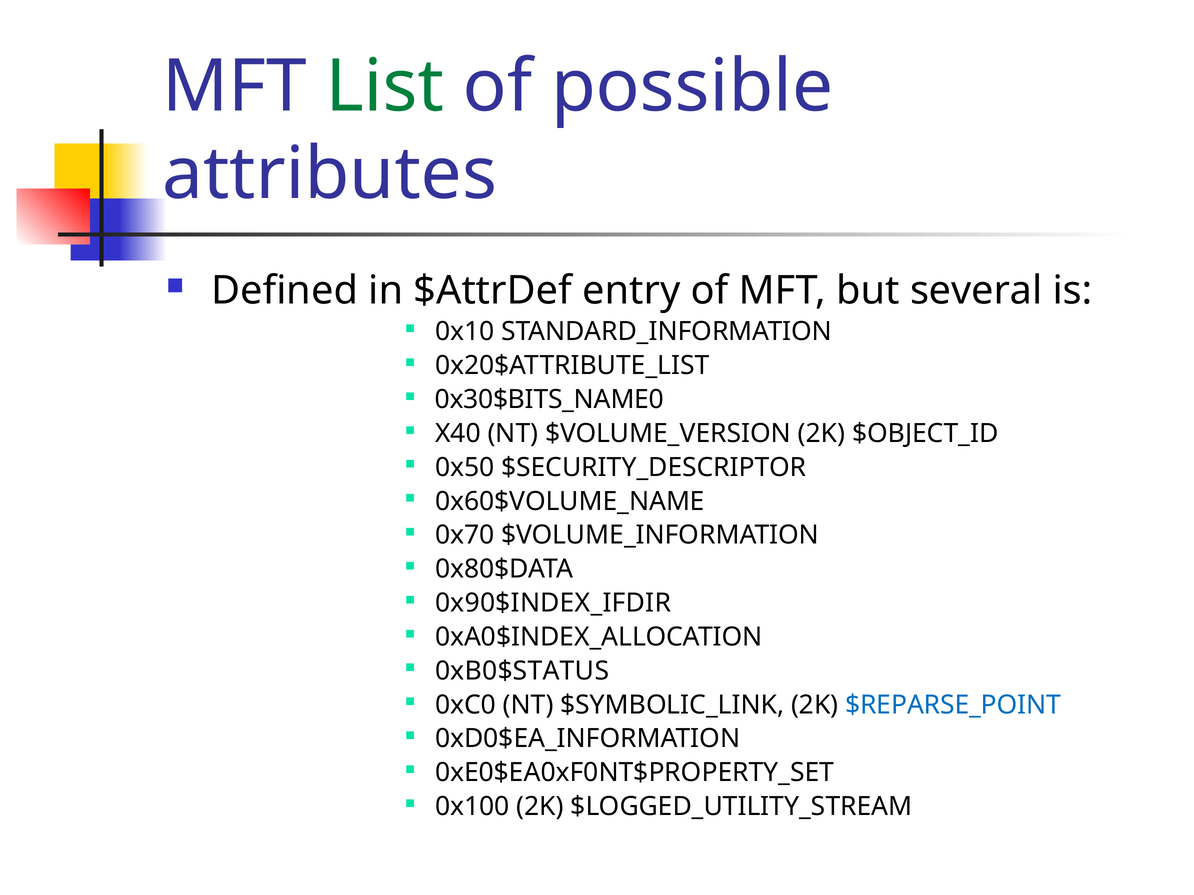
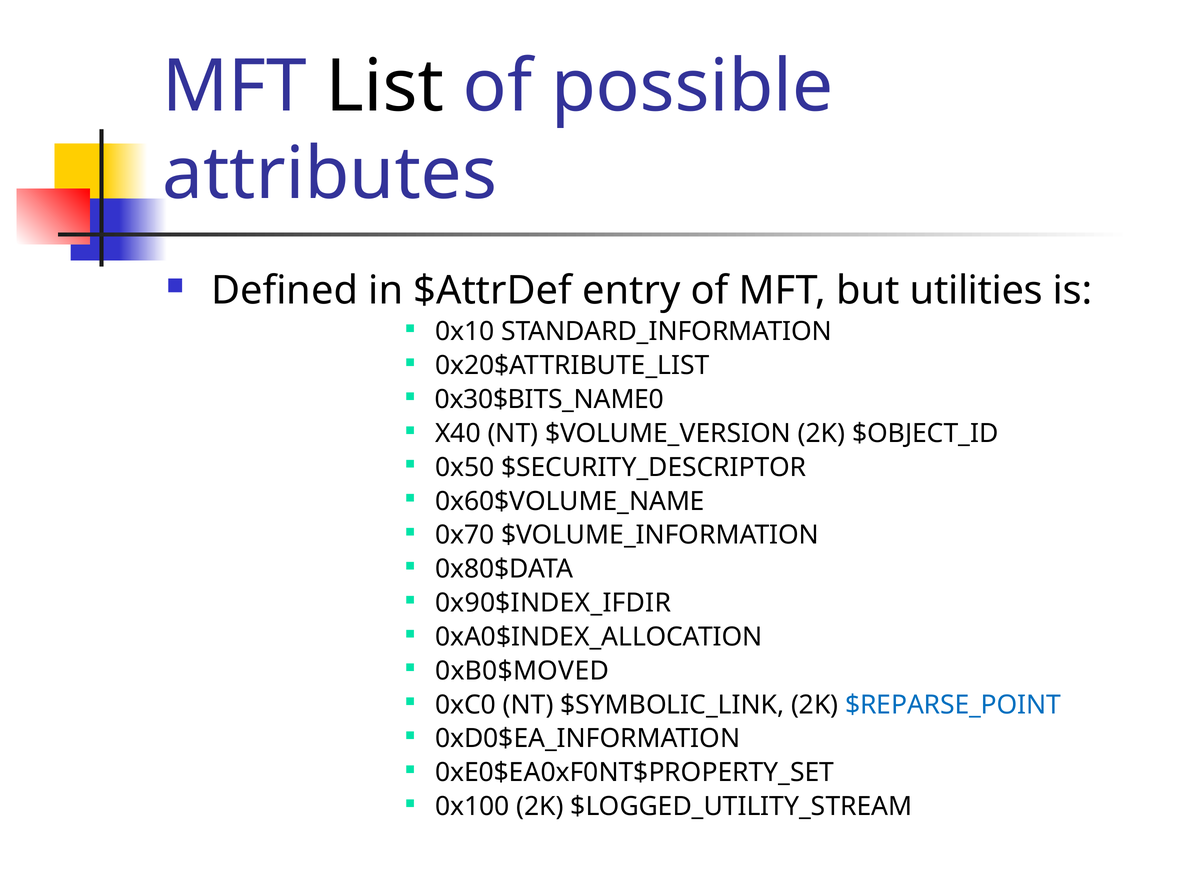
List colour: green -> black
several: several -> utilities
0xB0$STATUS: 0xB0$STATUS -> 0xB0$MOVED
